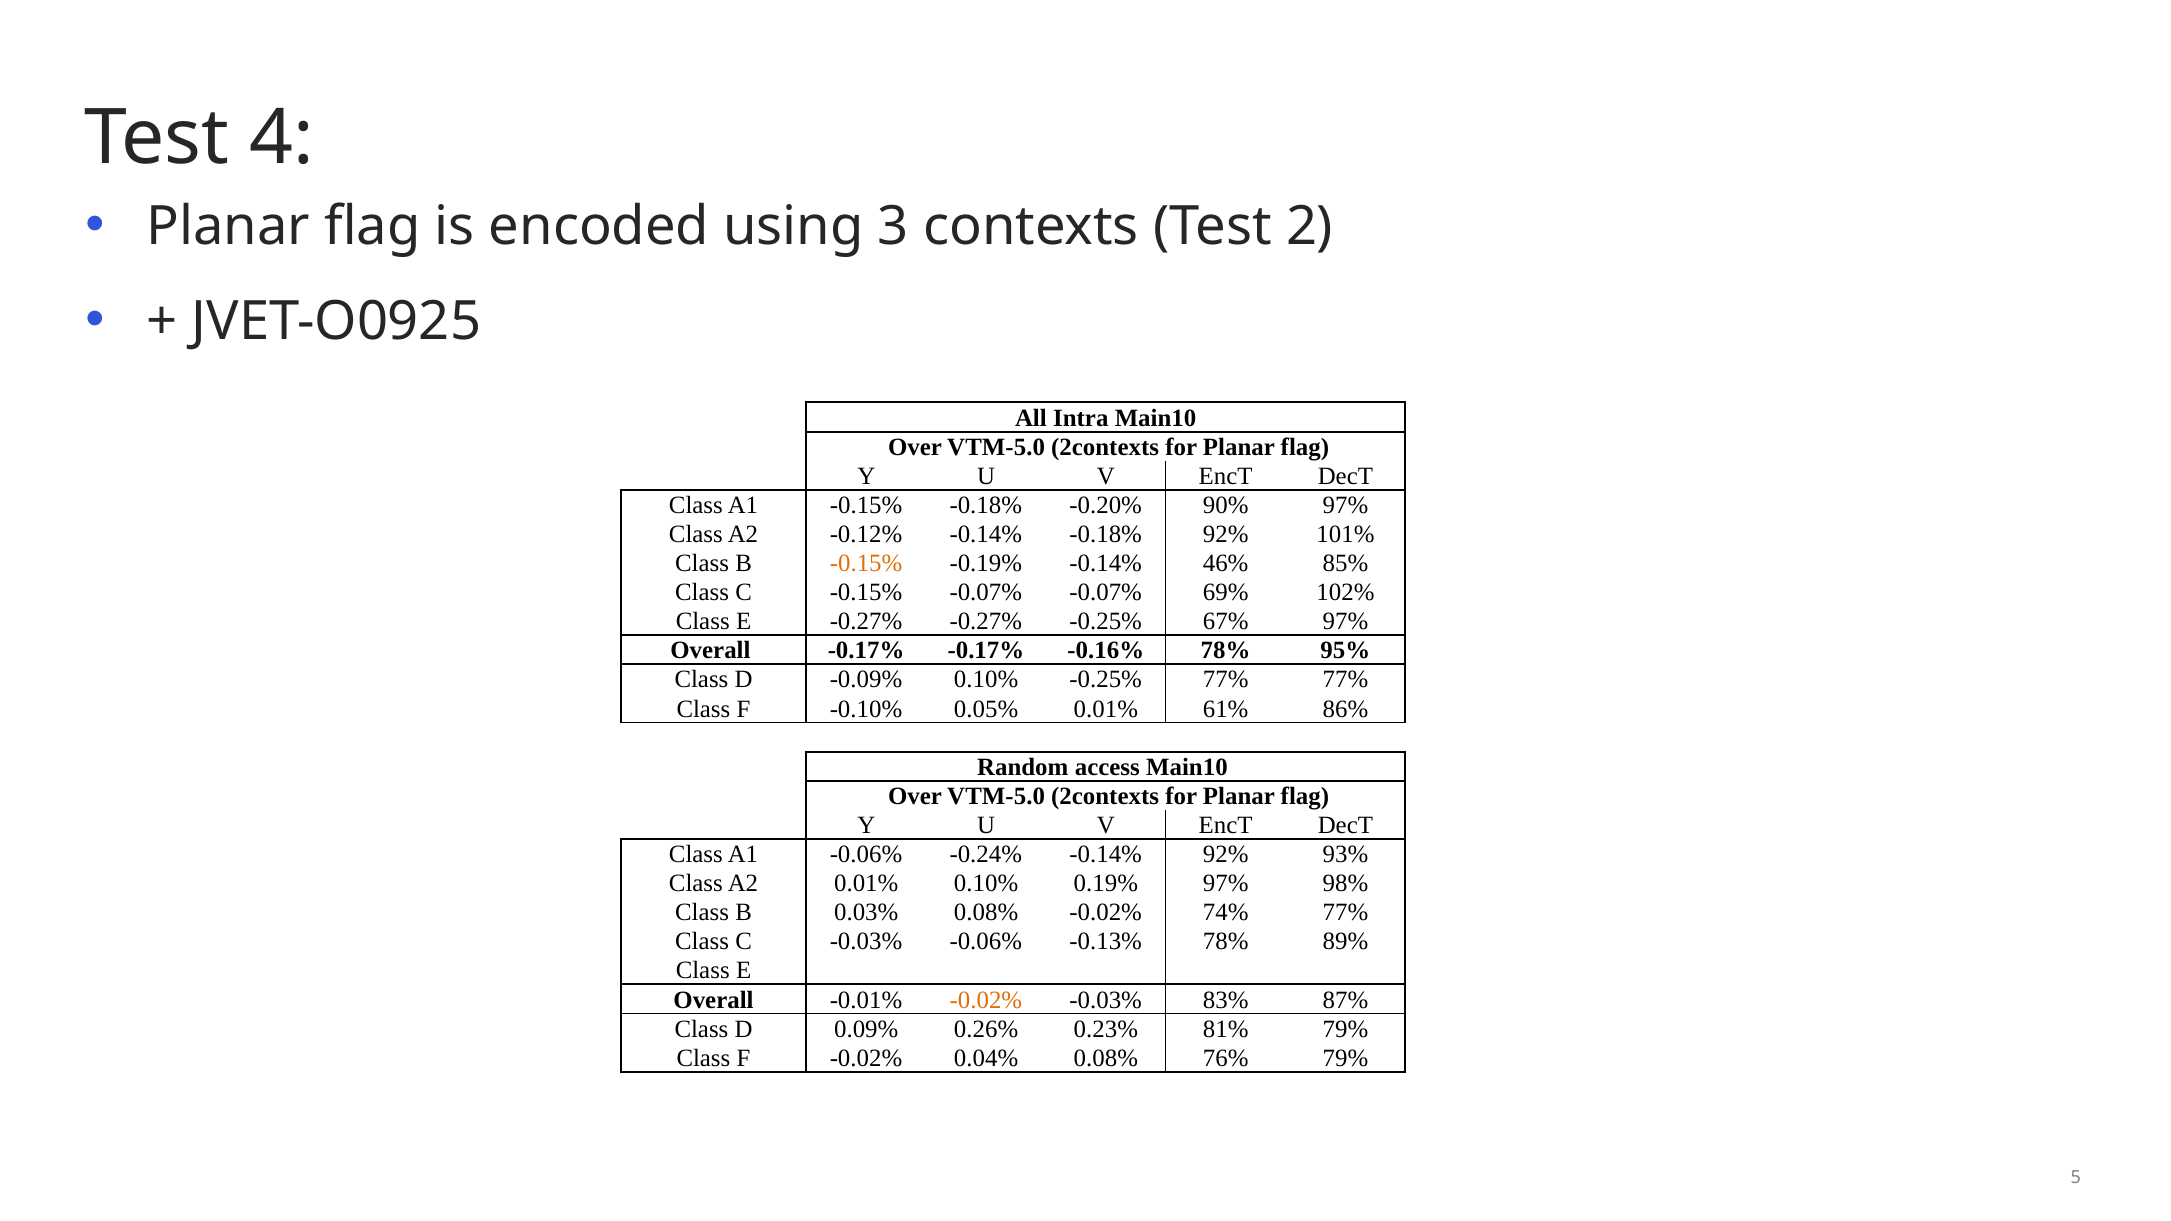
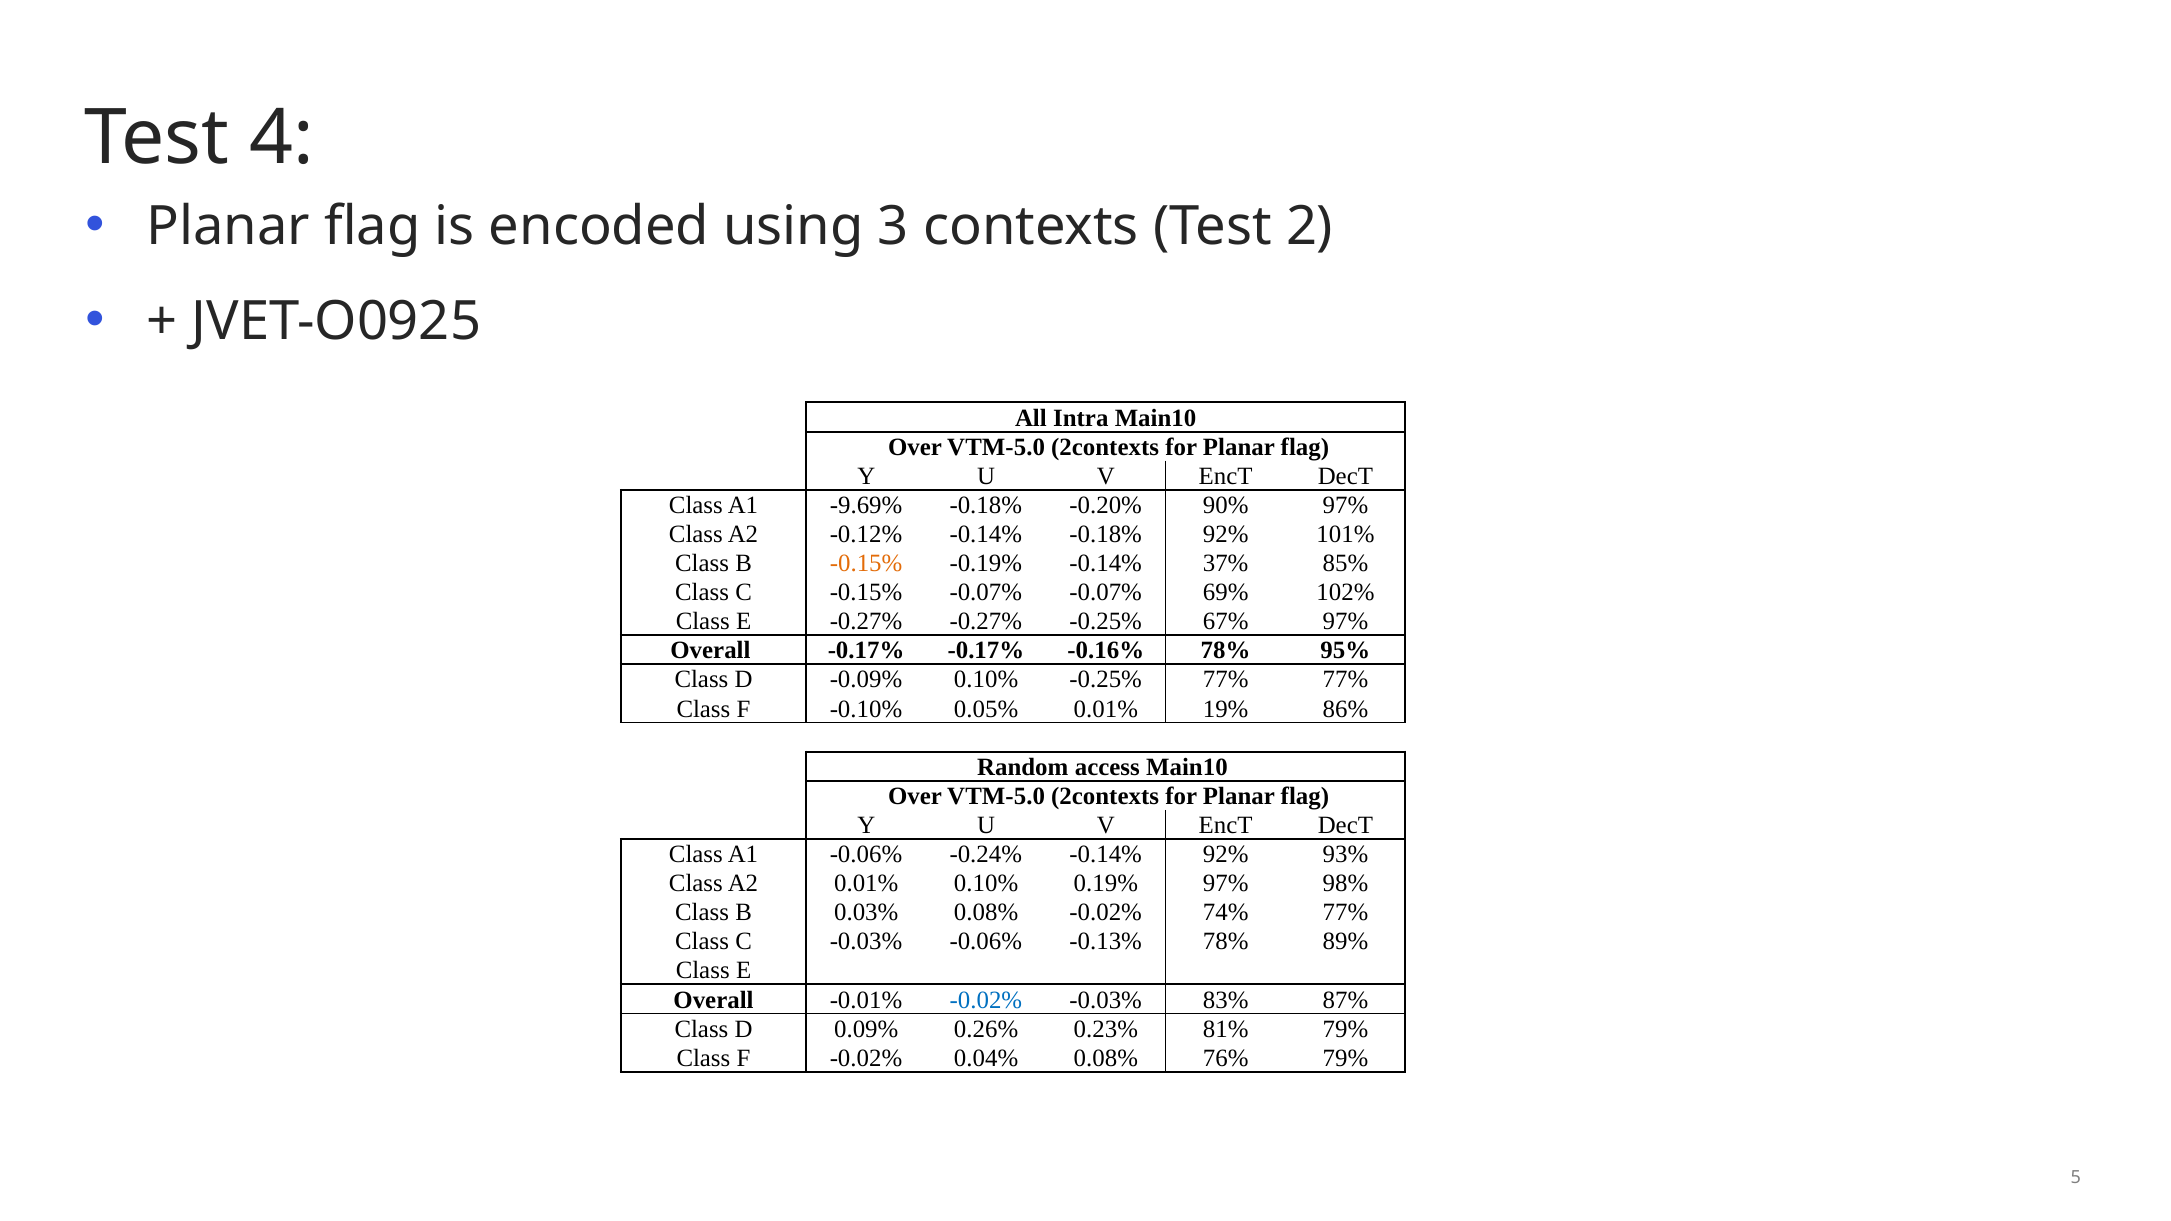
A1 -0.15%: -0.15% -> -9.69%
46%: 46% -> 37%
61%: 61% -> 19%
-0.02% at (986, 1000) colour: orange -> blue
